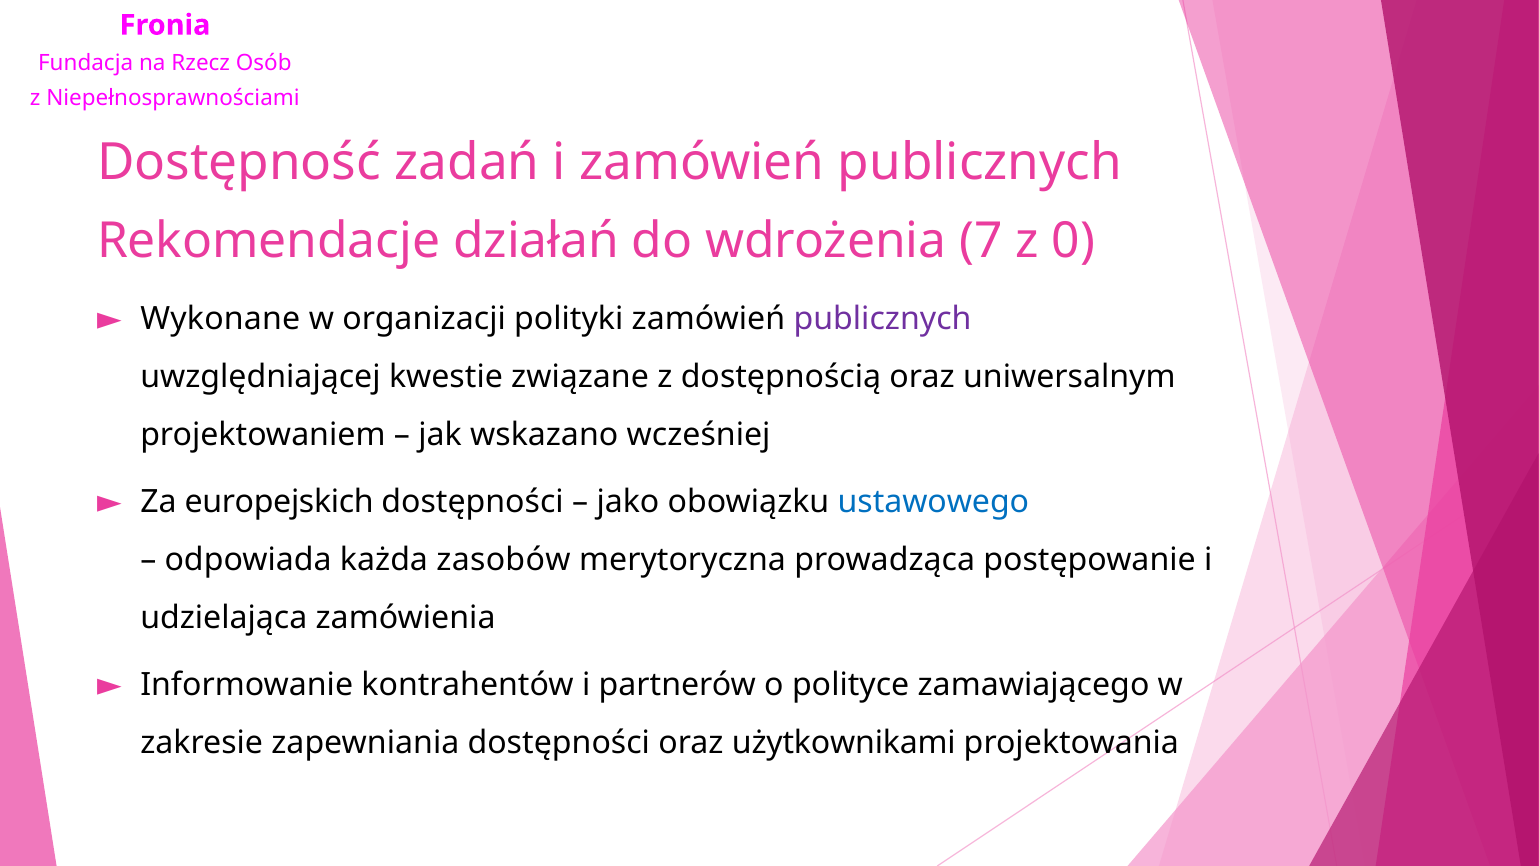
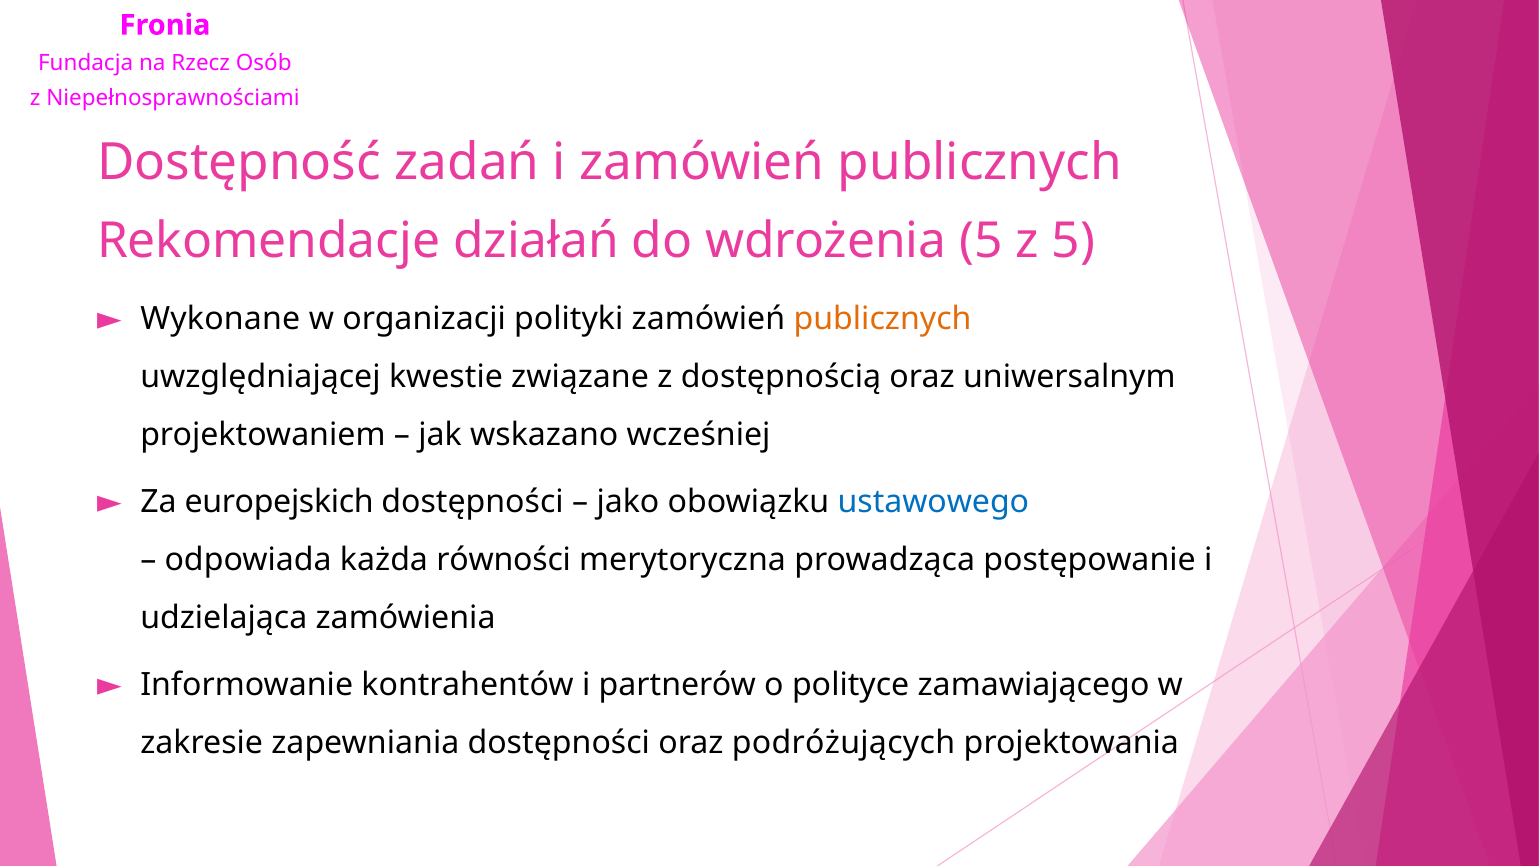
wdrożenia 7: 7 -> 5
z 0: 0 -> 5
publicznych at (883, 319) colour: purple -> orange
zasobów: zasobów -> równości
użytkownikami: użytkownikami -> podróżujących
